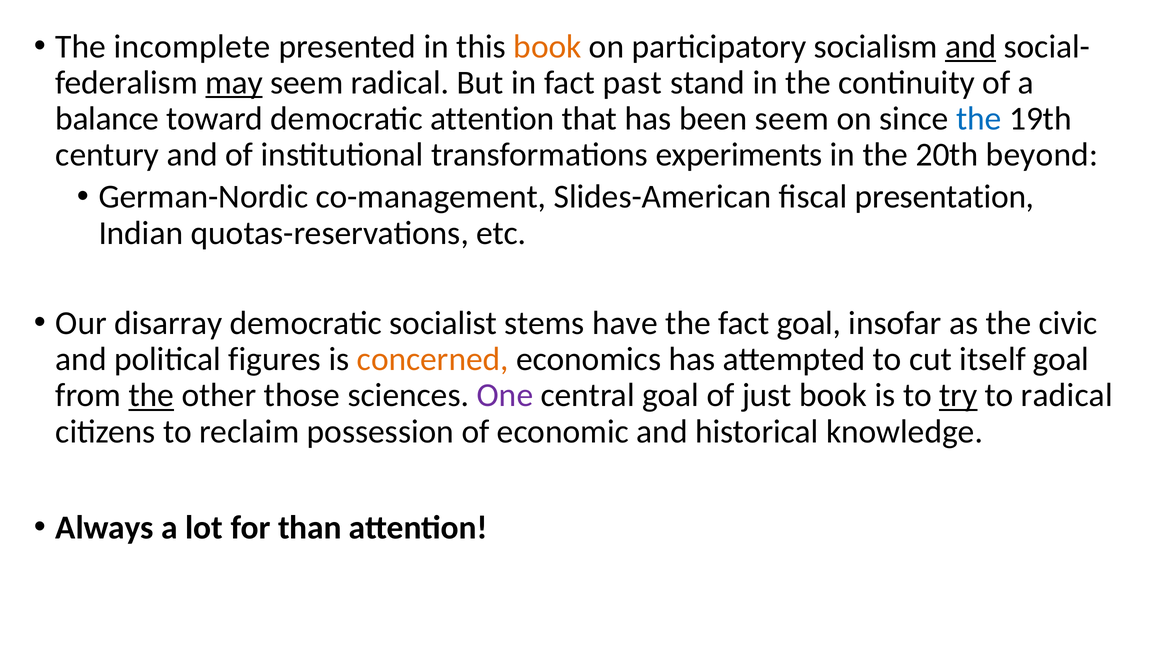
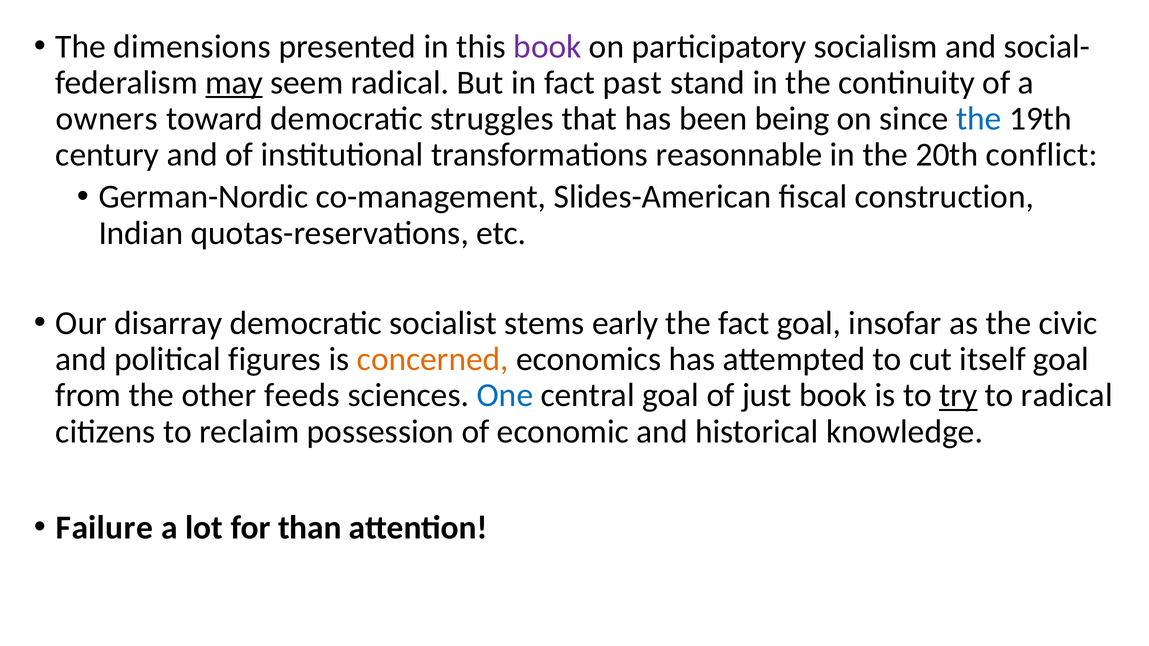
incomplete: incomplete -> dimensions
book at (548, 47) colour: orange -> purple
and at (971, 47) underline: present -> none
balance: balance -> owners
democratic attention: attention -> struggles
been seem: seem -> being
experiments: experiments -> reasonnable
beyond: beyond -> conflict
presentation: presentation -> construction
have: have -> early
the at (151, 396) underline: present -> none
those: those -> feeds
One colour: purple -> blue
Always: Always -> Failure
